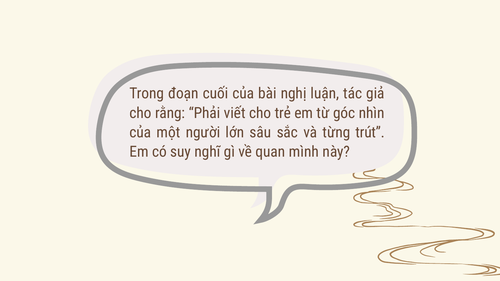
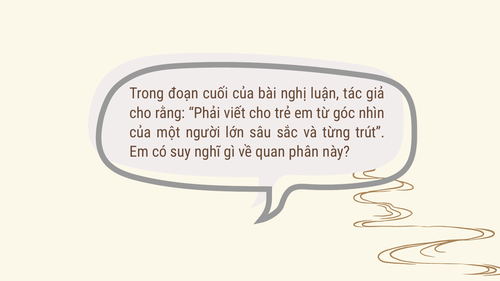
mình: mình -> phân
